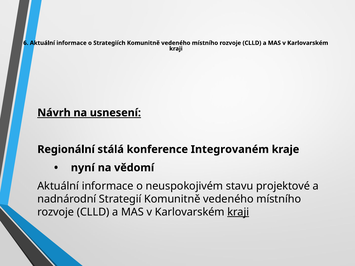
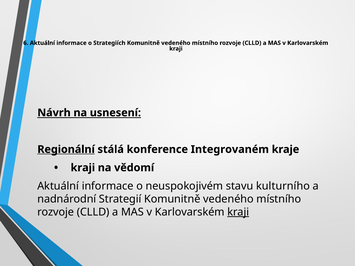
Regionální underline: none -> present
nyní at (83, 168): nyní -> kraji
projektové: projektové -> kulturního
